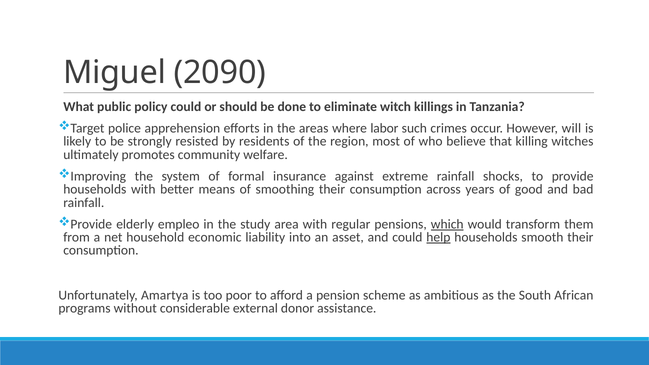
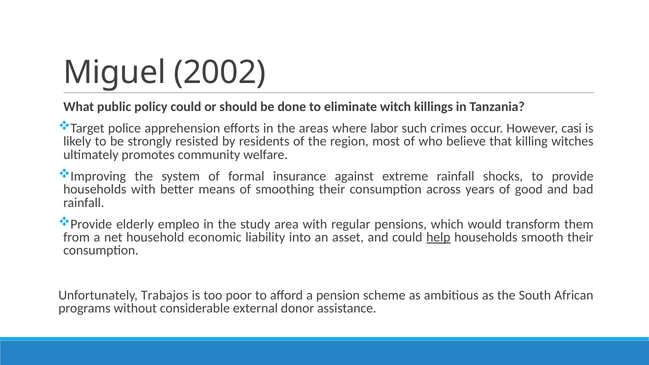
2090: 2090 -> 2002
will: will -> casi
which underline: present -> none
Amartya: Amartya -> Trabajos
